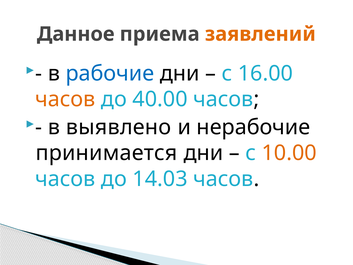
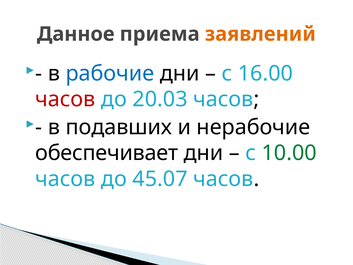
часов at (65, 99) colour: orange -> red
40.00: 40.00 -> 20.03
выявлено: выявлено -> подавших
принимается: принимается -> обеспечивает
10.00 colour: orange -> green
14.03: 14.03 -> 45.07
